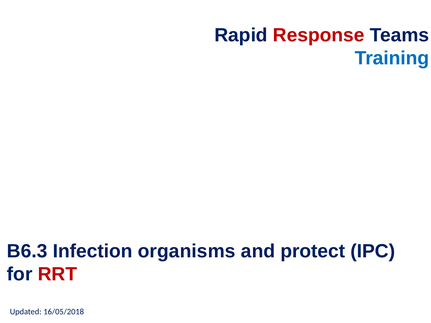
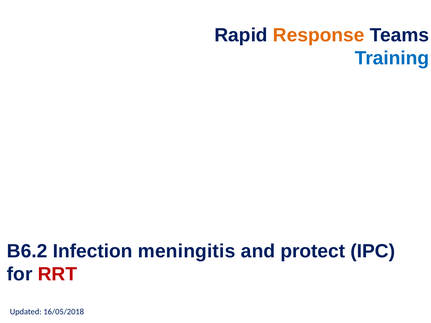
Response colour: red -> orange
B6.3: B6.3 -> B6.2
organisms: organisms -> meningitis
